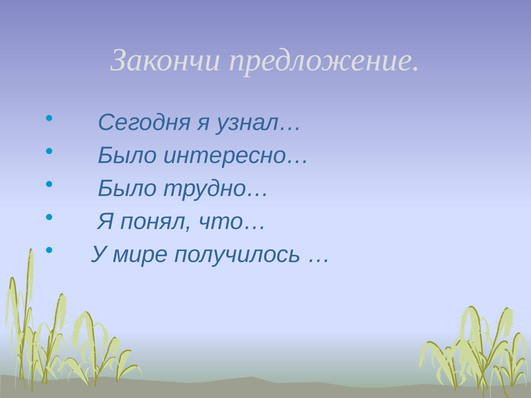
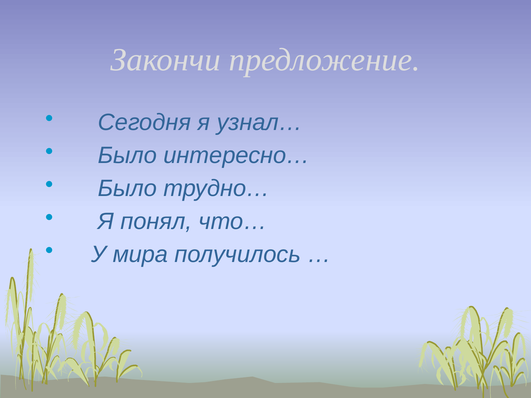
мире: мире -> мира
